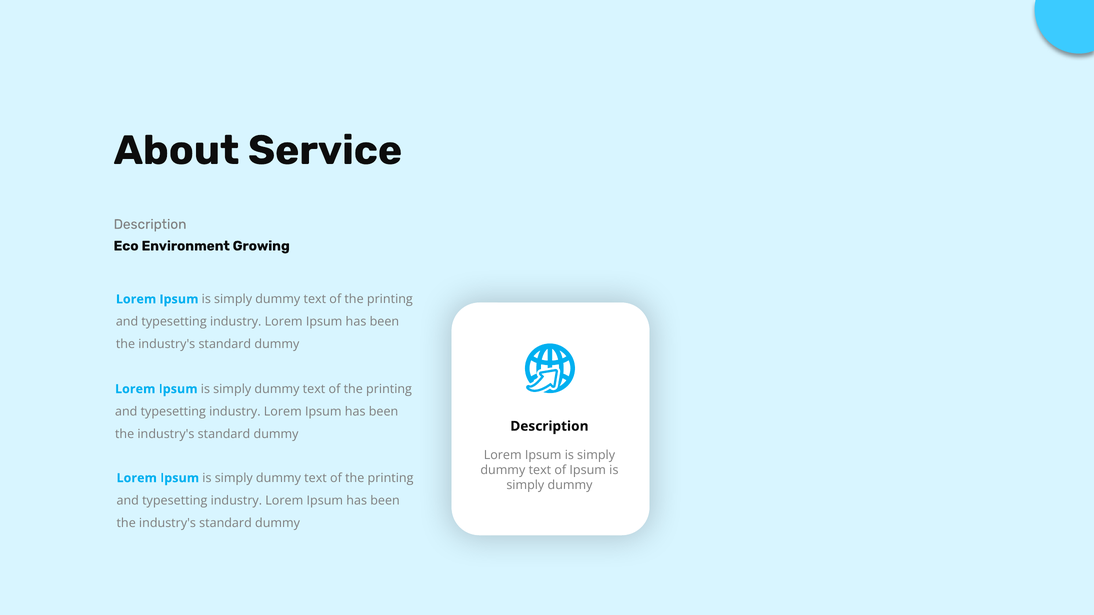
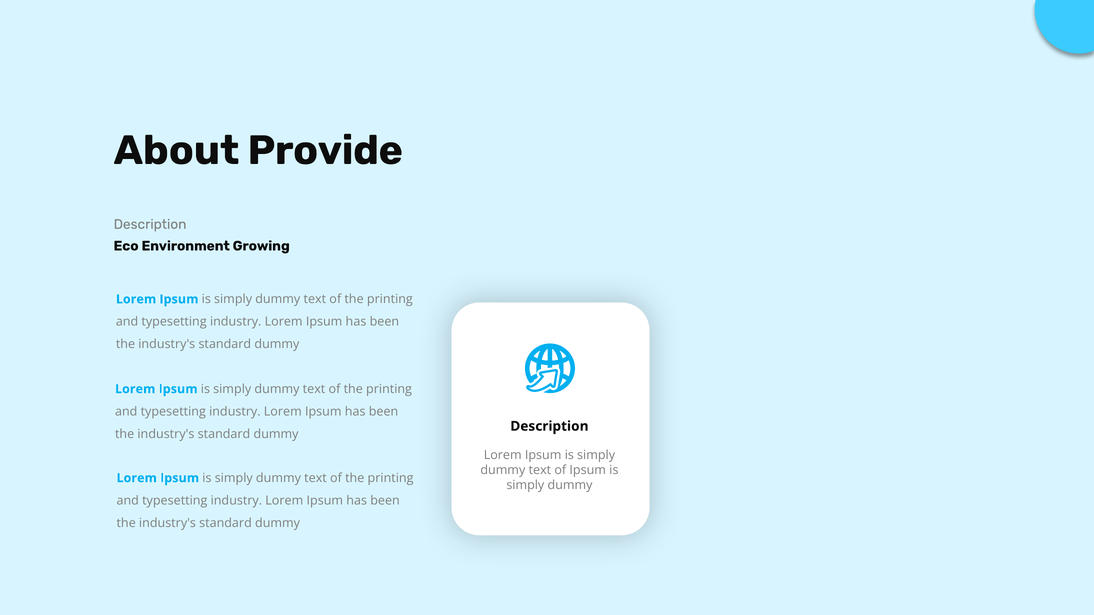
Service: Service -> Provide
